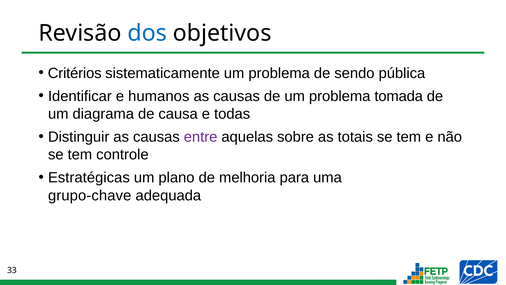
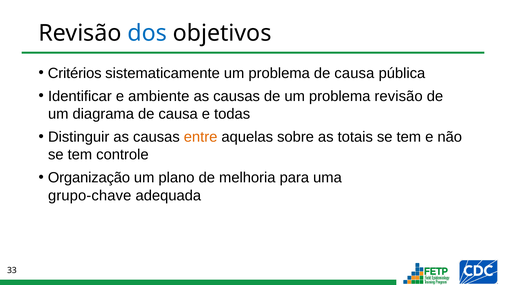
problema de sendo: sendo -> causa
humanos: humanos -> ambiente
problema tomada: tomada -> revisão
entre colour: purple -> orange
Estratégicas: Estratégicas -> Organização
